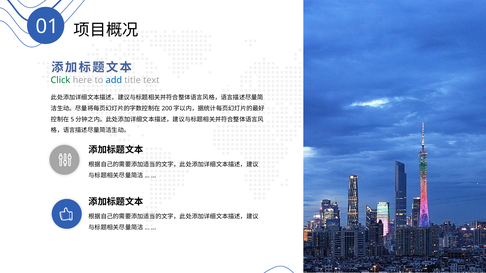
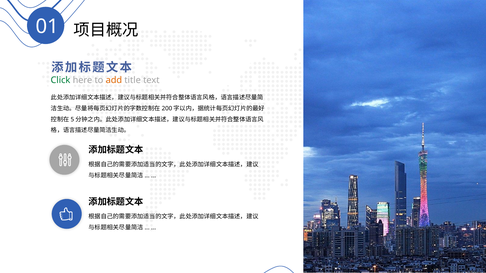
add colour: blue -> orange
